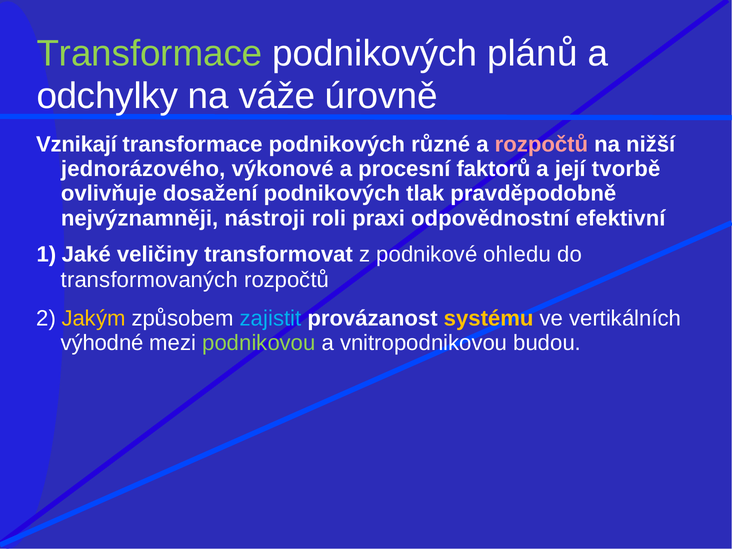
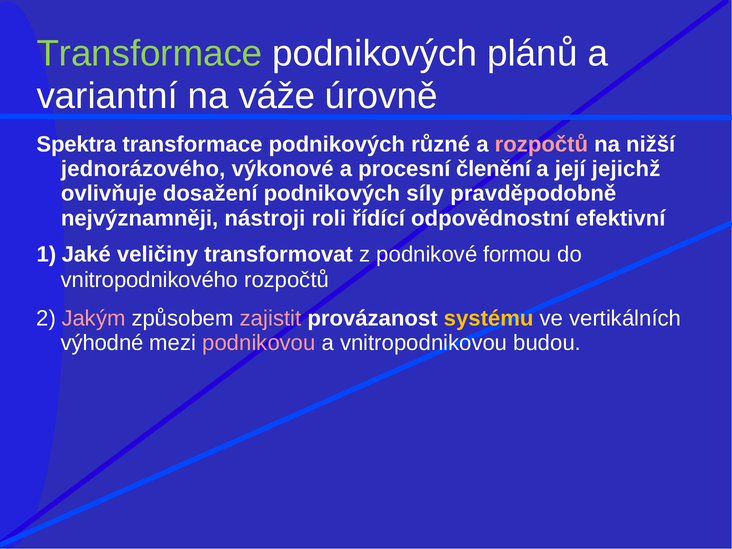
odchylky: odchylky -> variantní
Vznikají: Vznikají -> Spektra
faktorů: faktorů -> členění
tvorbě: tvorbě -> jejichž
tlak: tlak -> síly
praxi: praxi -> řídící
ohledu: ohledu -> formou
transformovaných: transformovaných -> vnitropodnikového
Jakým colour: yellow -> pink
zajistit colour: light blue -> pink
podnikovou colour: light green -> pink
